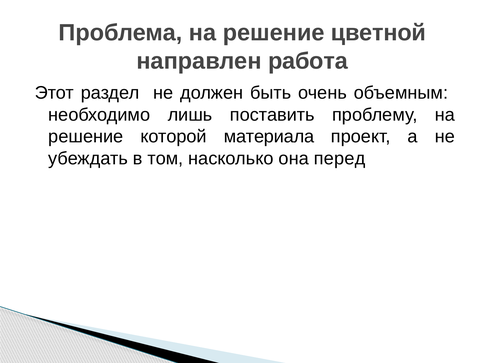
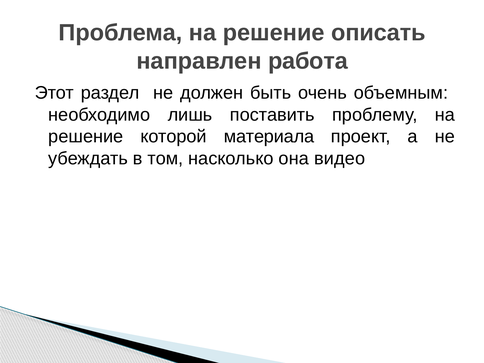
цветной: цветной -> описать
перед: перед -> видео
